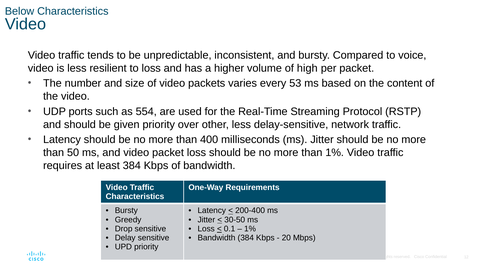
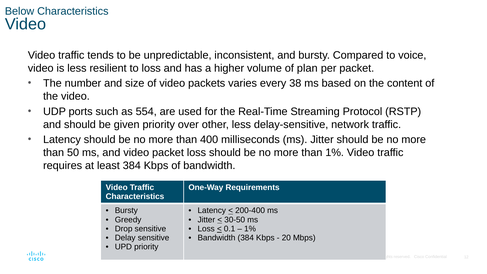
high: high -> plan
53: 53 -> 38
